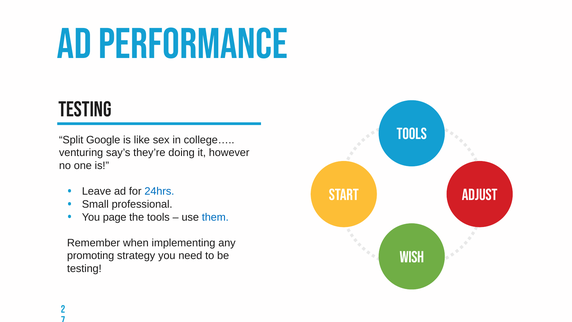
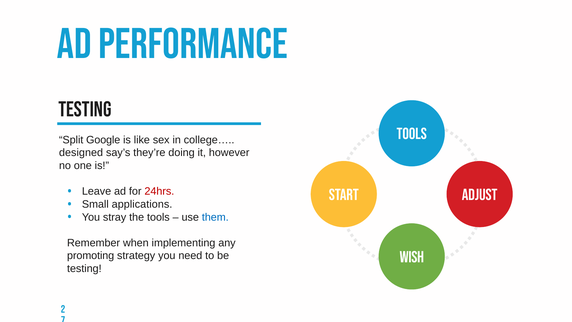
venturing: venturing -> designed
24hrs colour: blue -> red
professional: professional -> applications
page: page -> stray
